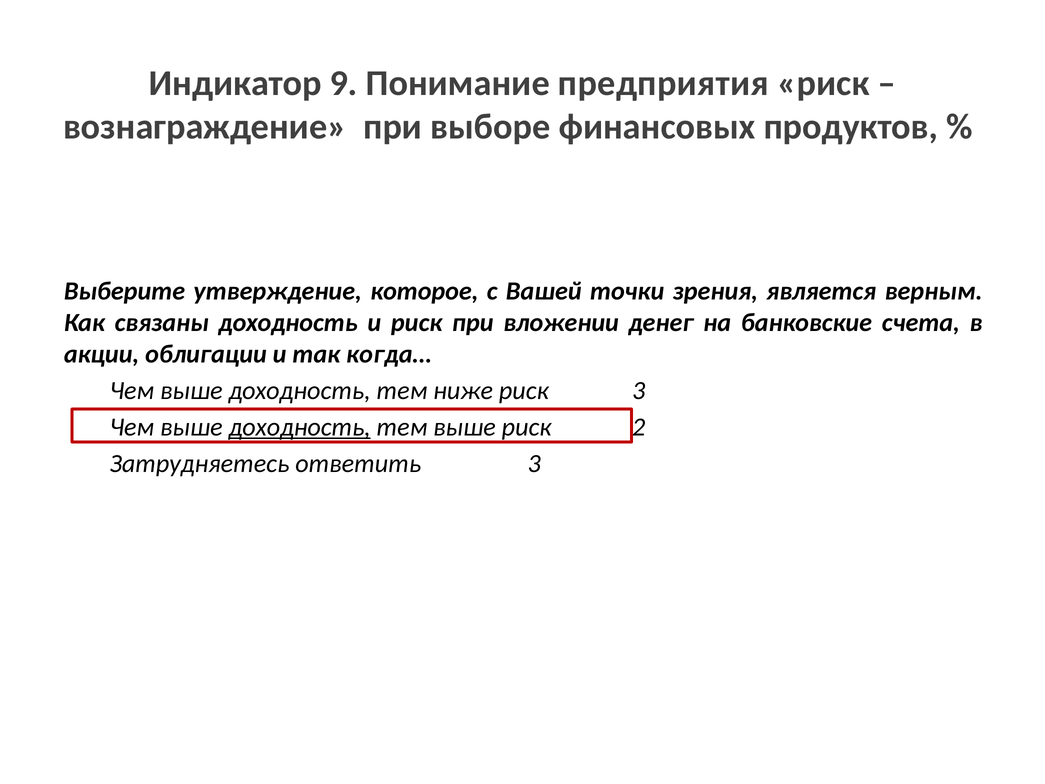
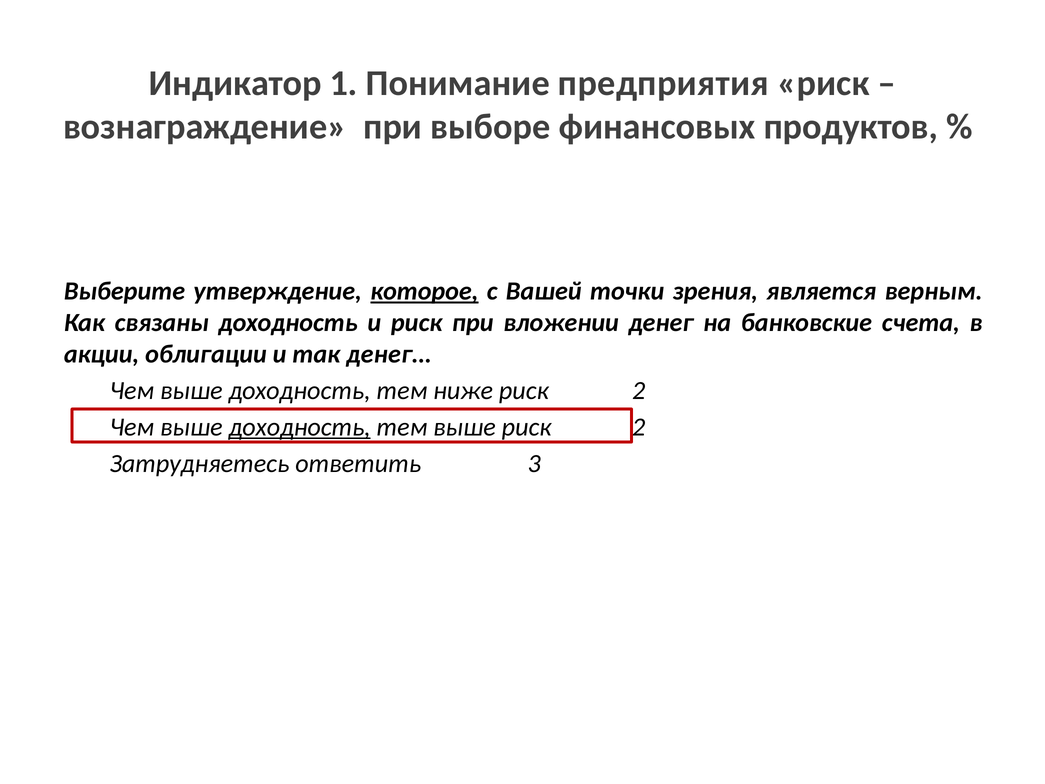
9: 9 -> 1
которое underline: none -> present
когда…: когда… -> денег…
ниже риск 3: 3 -> 2
